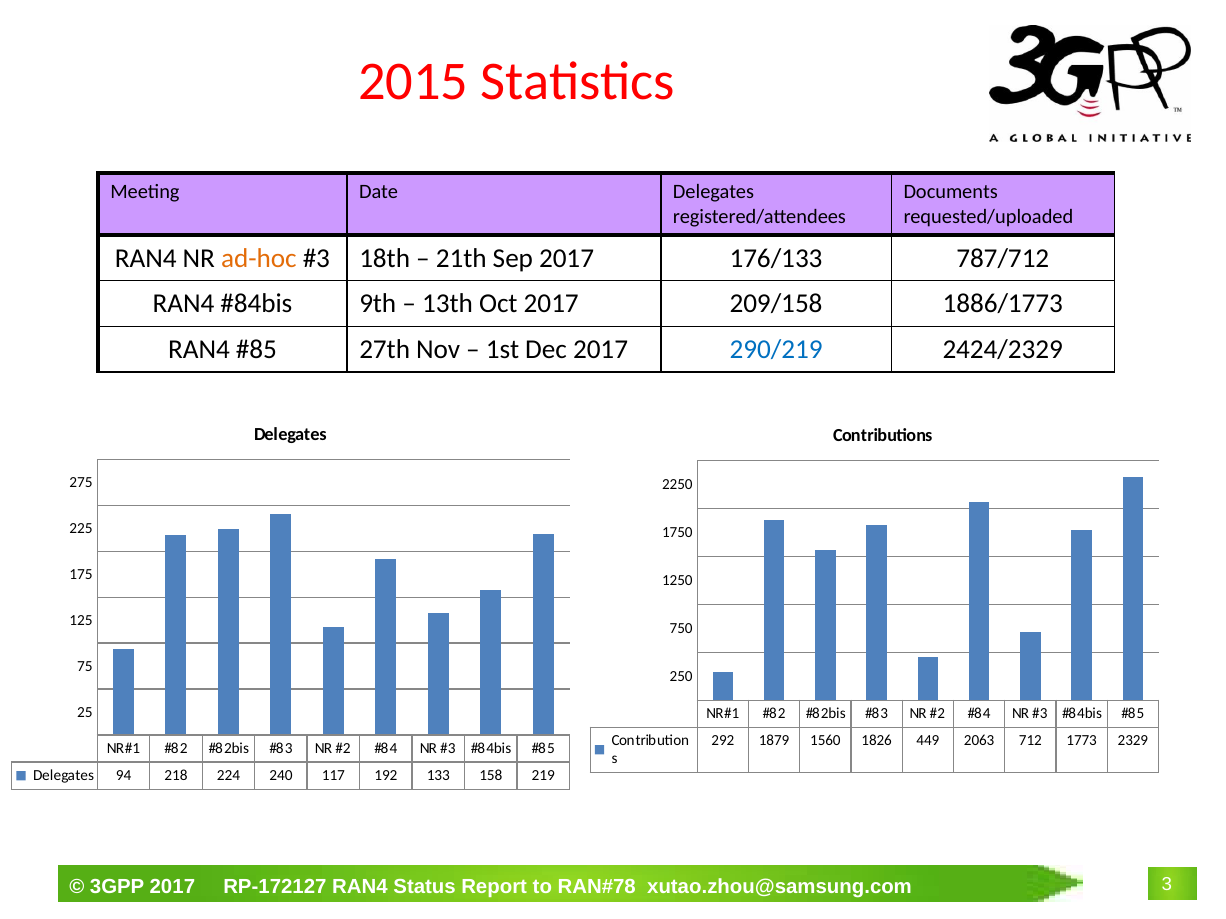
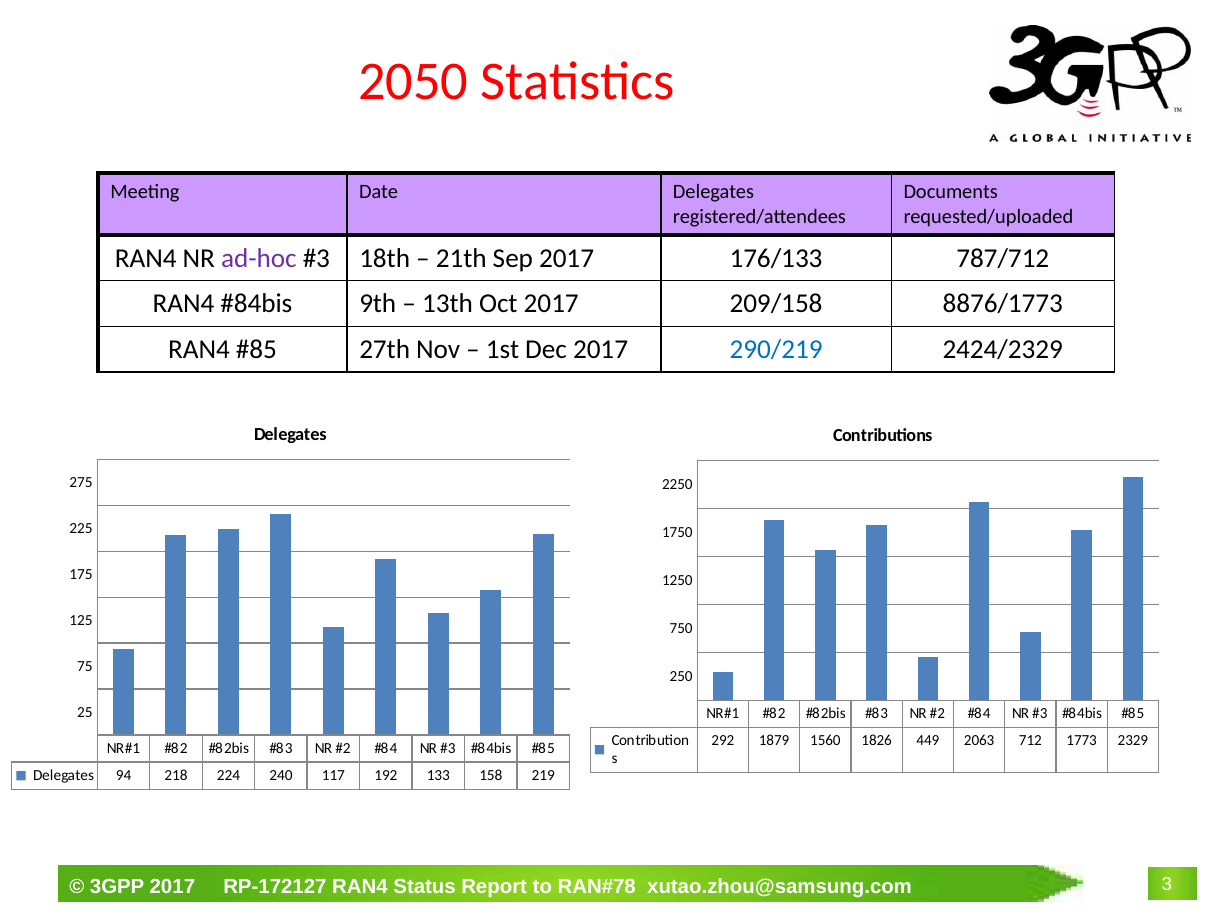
2015: 2015 -> 2050
ad-hoc colour: orange -> purple
1886/1773: 1886/1773 -> 8876/1773
